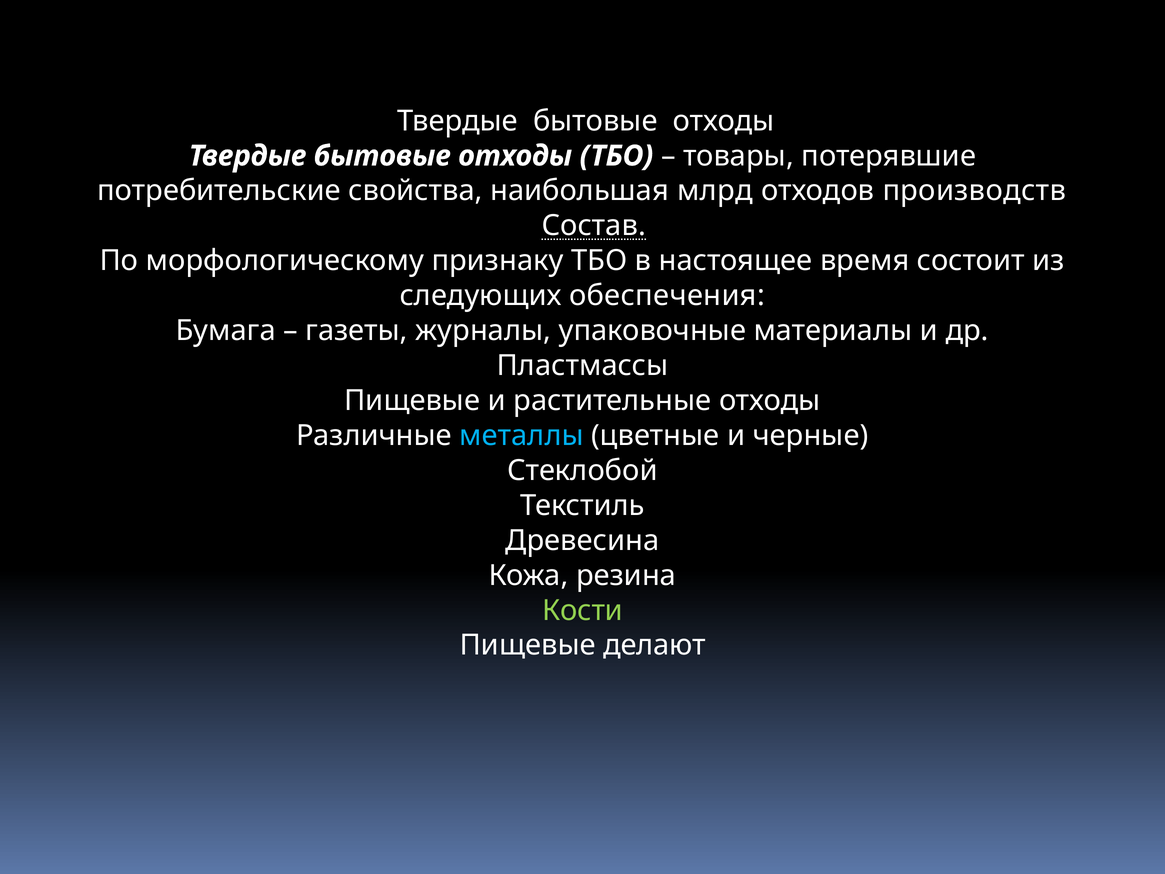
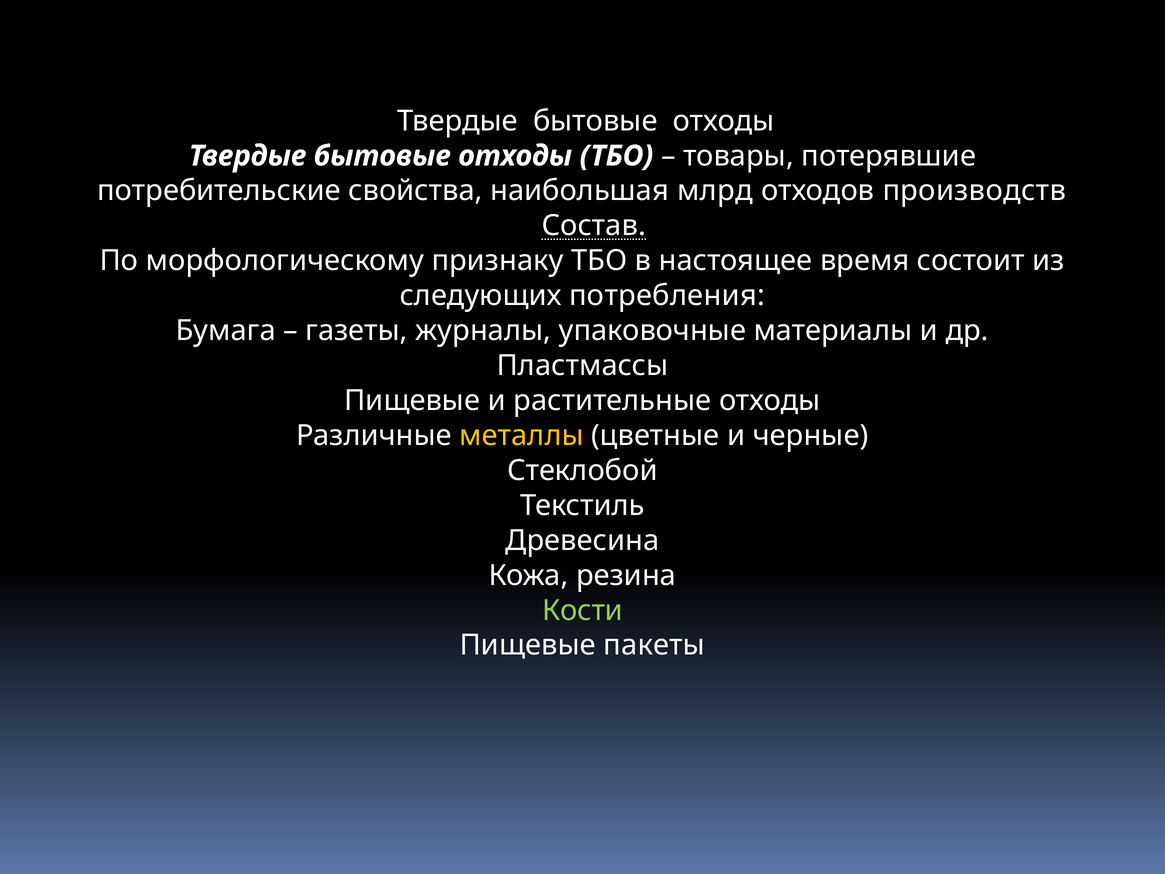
обеспечения: обеспечения -> потребления
металлы colour: light blue -> yellow
делают: делают -> пакеты
